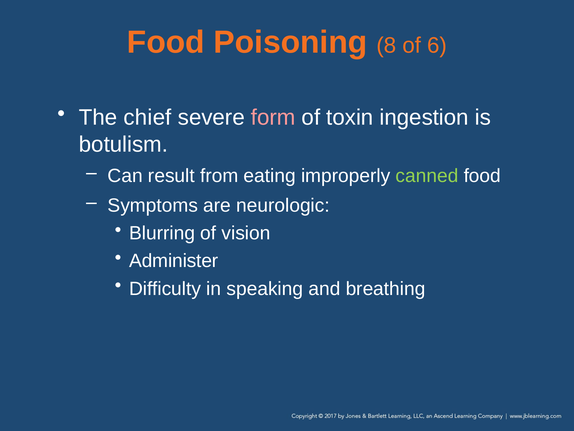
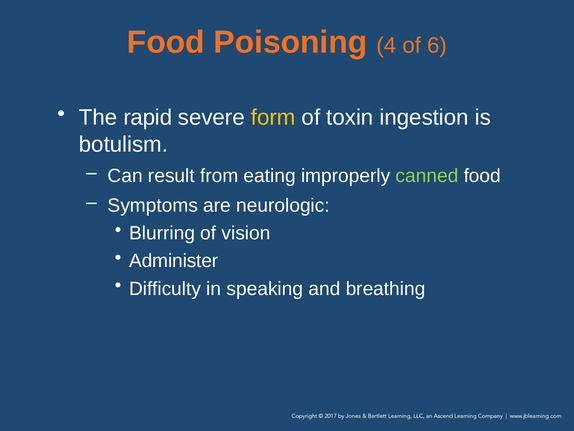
8: 8 -> 4
chief: chief -> rapid
form colour: pink -> yellow
